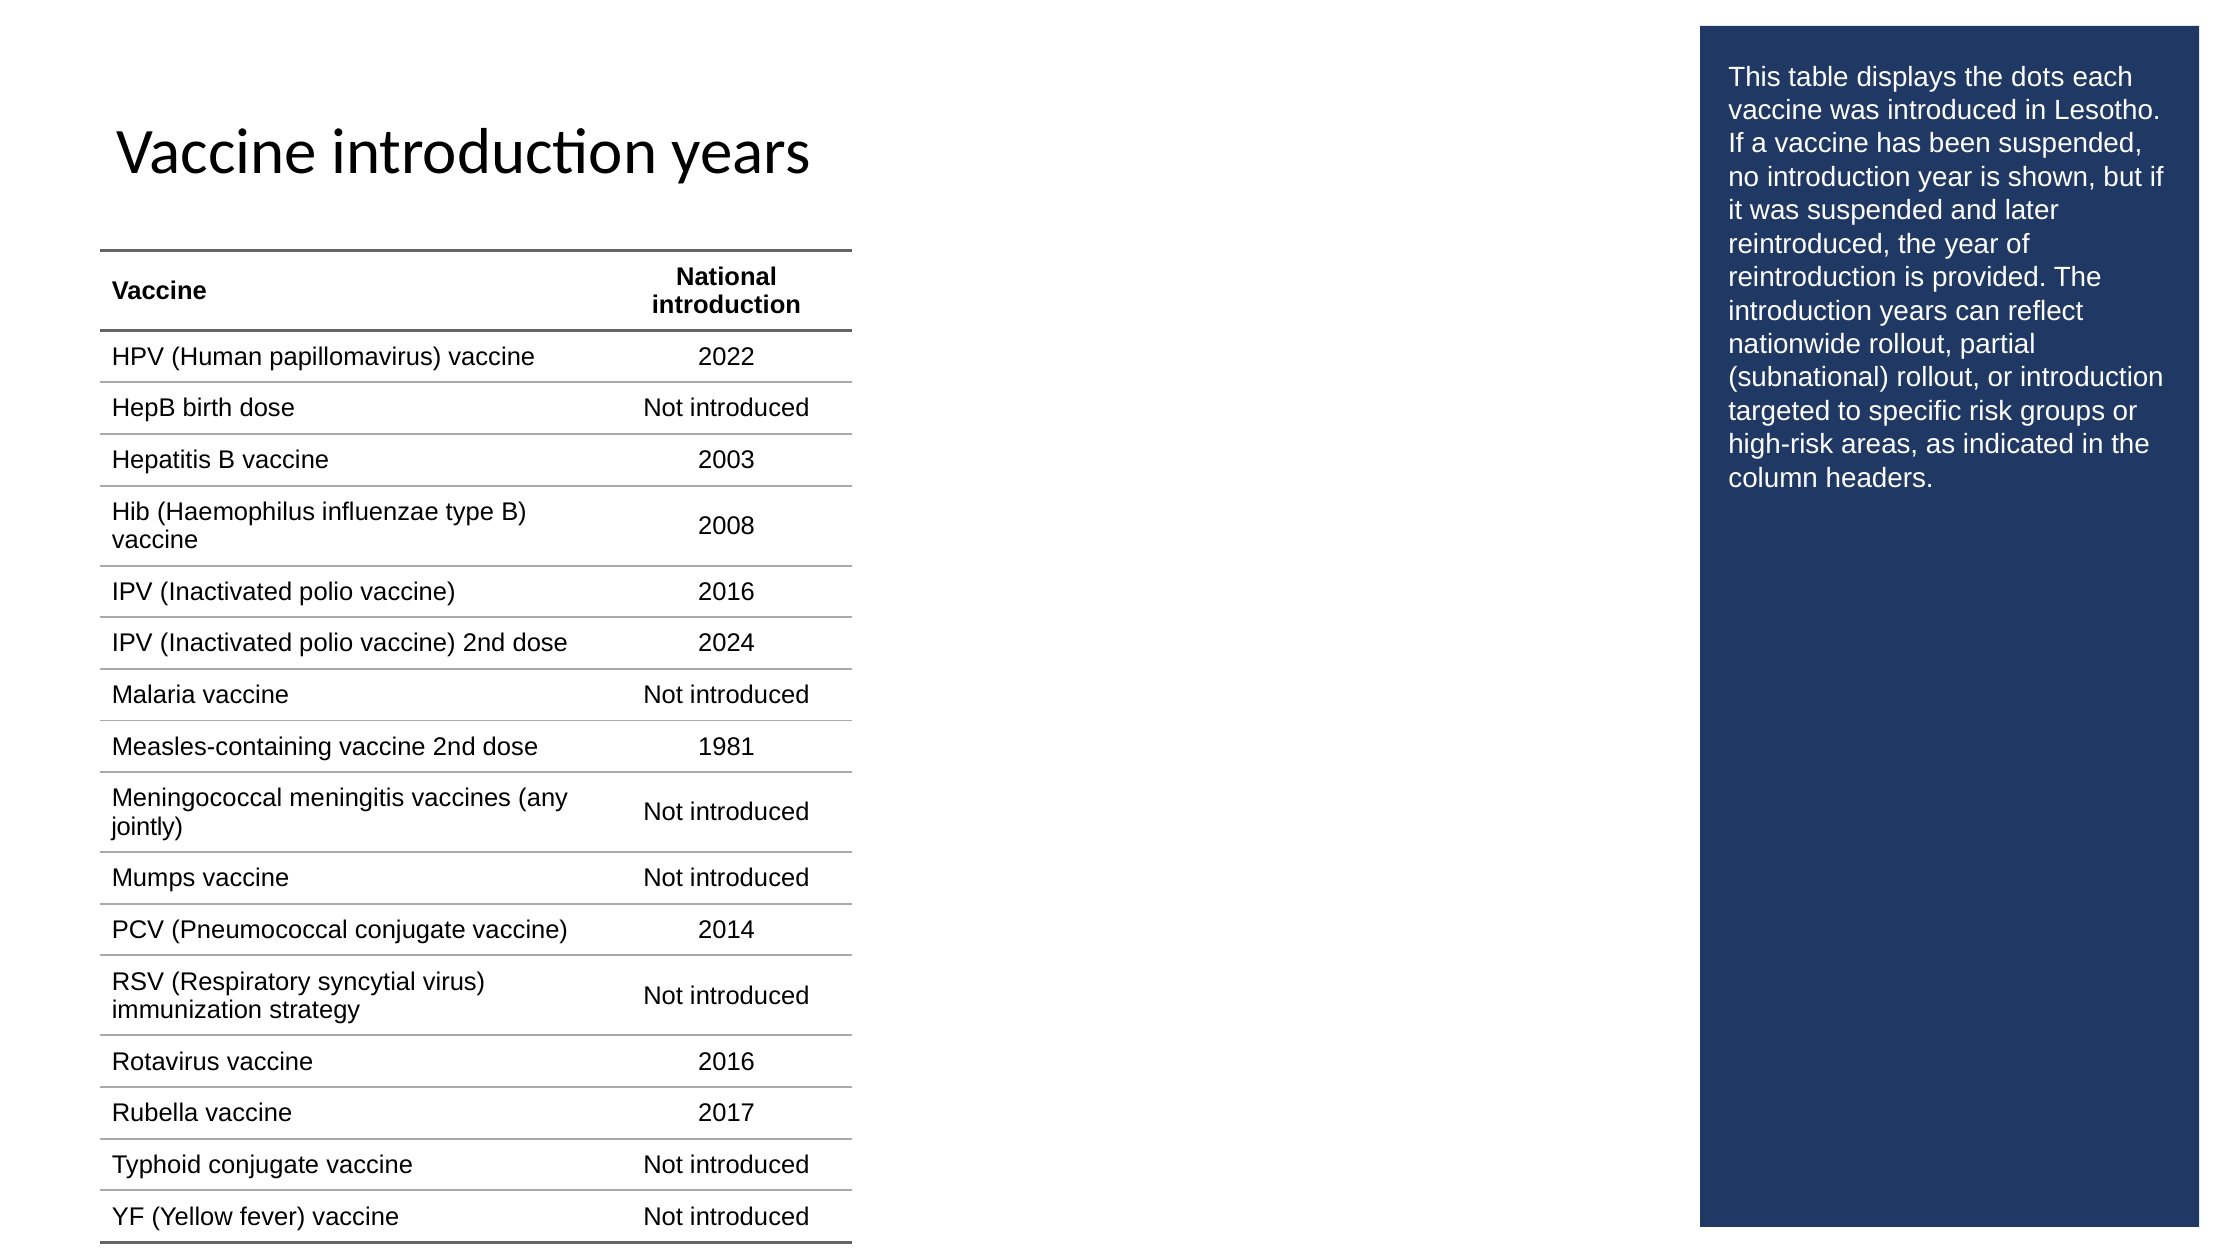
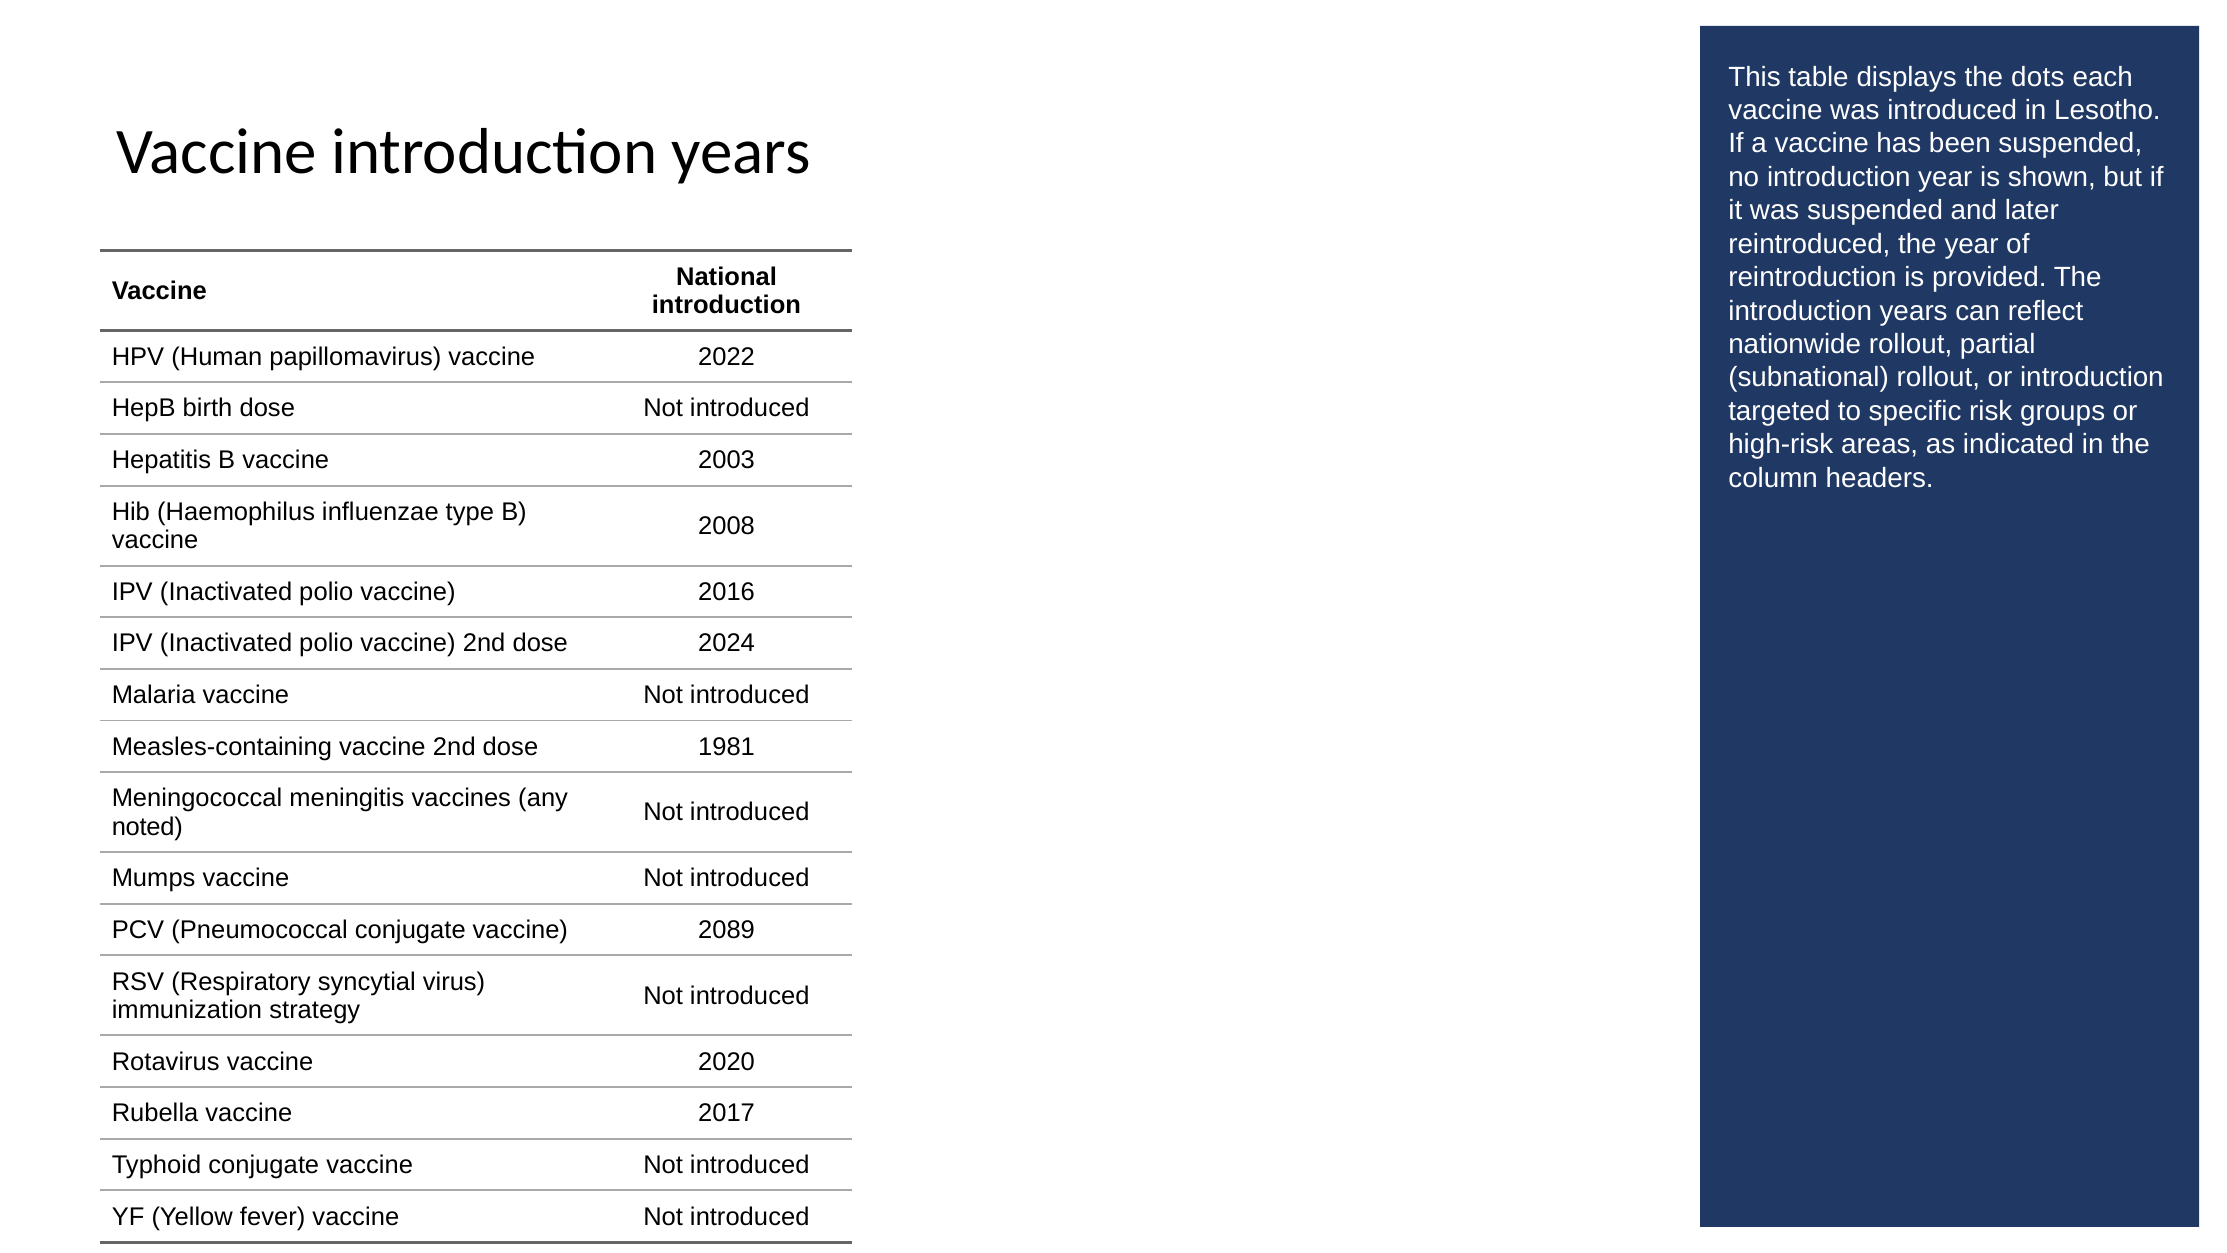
jointly: jointly -> noted
2014: 2014 -> 2089
Rotavirus vaccine 2016: 2016 -> 2020
